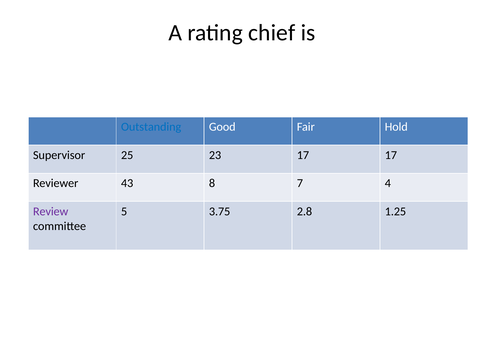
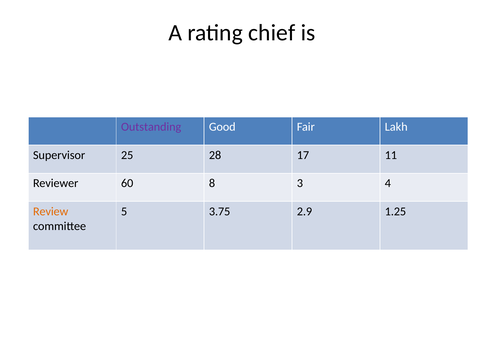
Outstanding colour: blue -> purple
Hold: Hold -> Lakh
23: 23 -> 28
17 17: 17 -> 11
43: 43 -> 60
7: 7 -> 3
Review colour: purple -> orange
2.8: 2.8 -> 2.9
